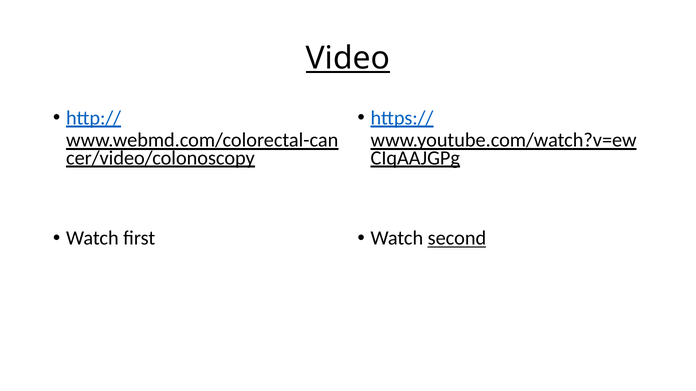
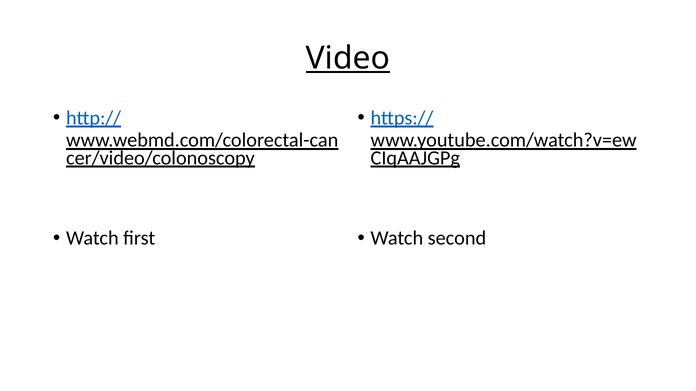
second underline: present -> none
